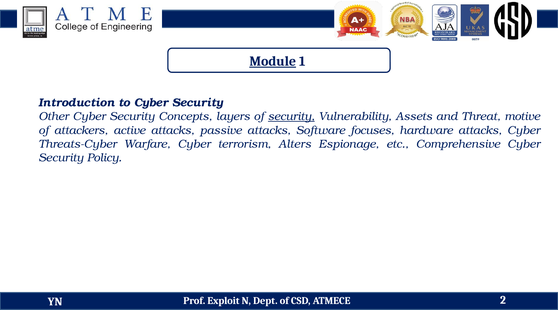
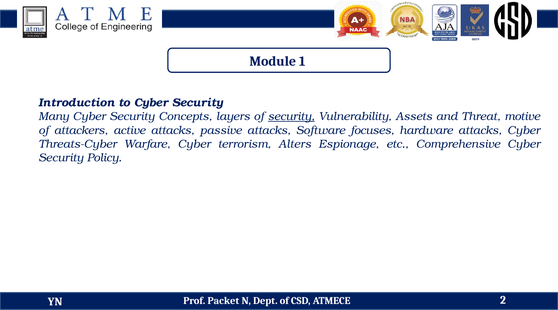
Module underline: present -> none
Other: Other -> Many
Exploit: Exploit -> Packet
